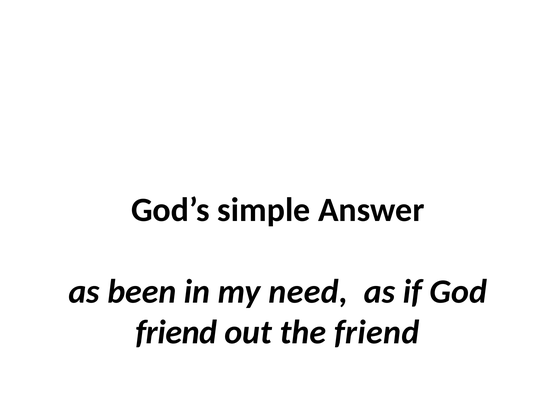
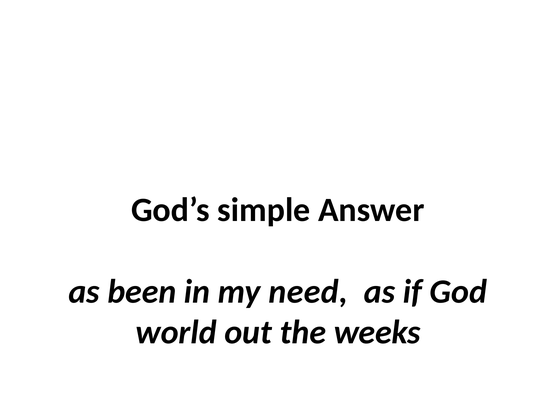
friend at (176, 332): friend -> world
the friend: friend -> weeks
